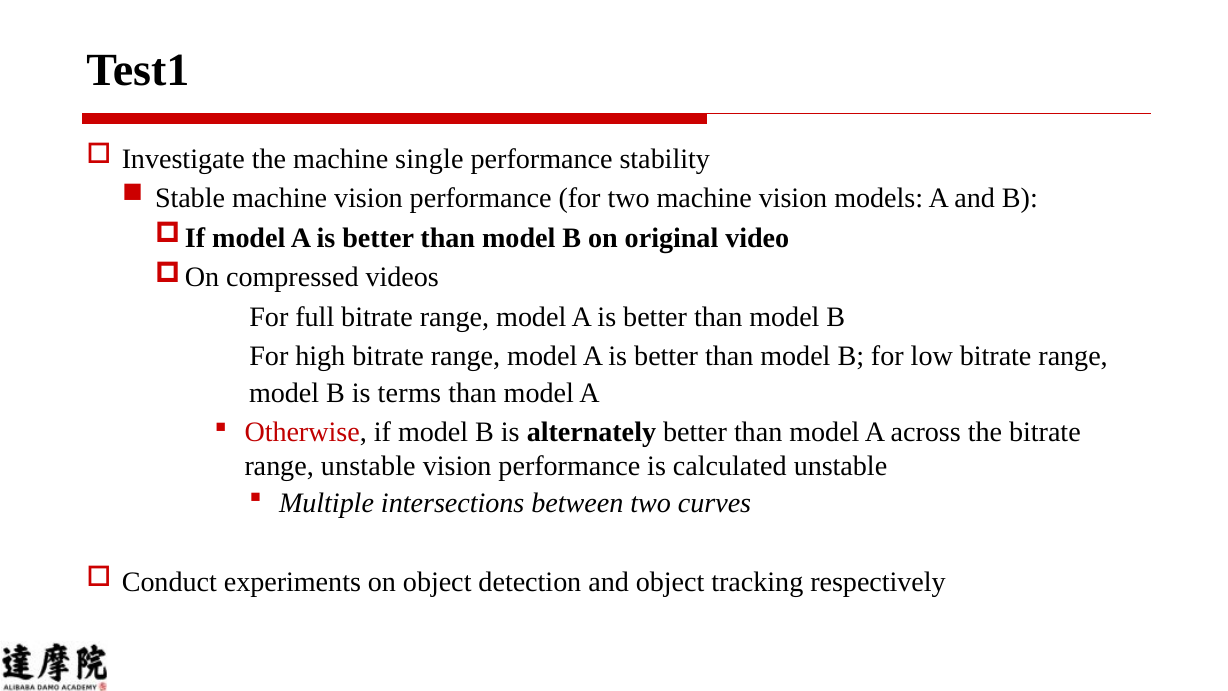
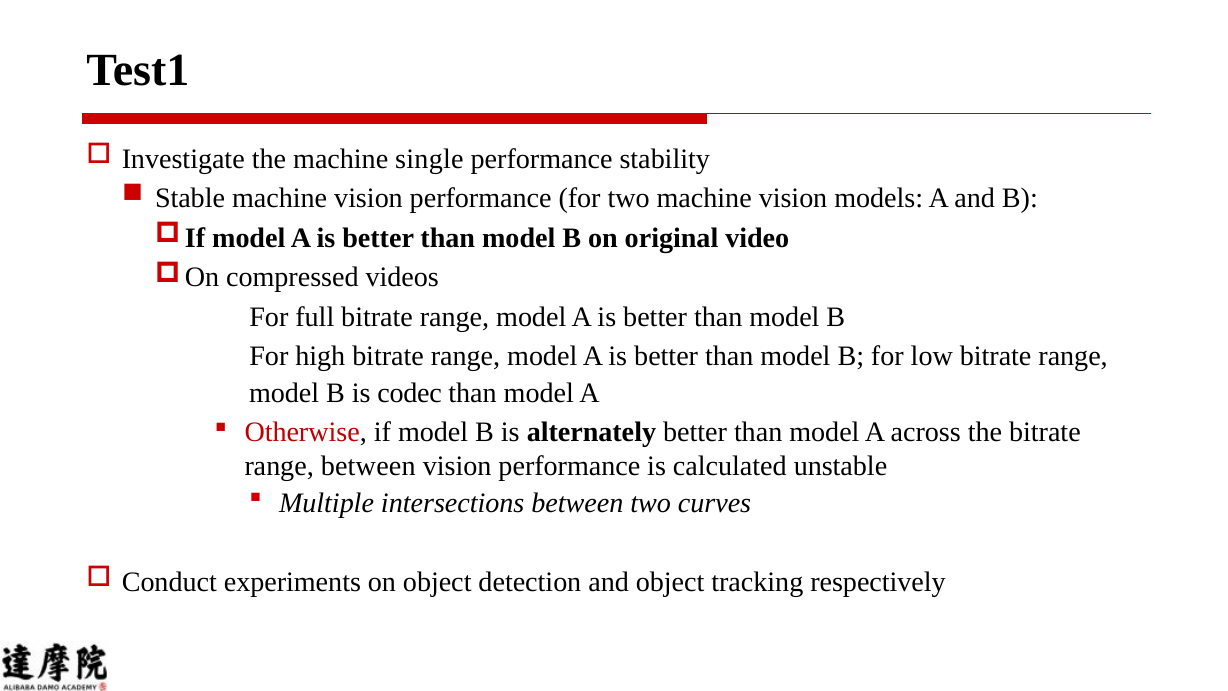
terms: terms -> codec
range unstable: unstable -> between
